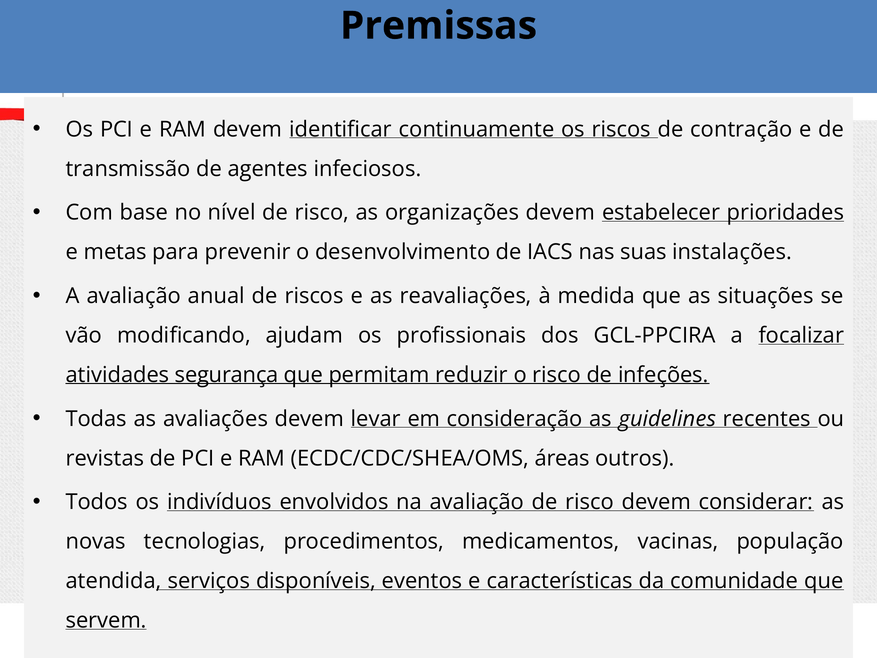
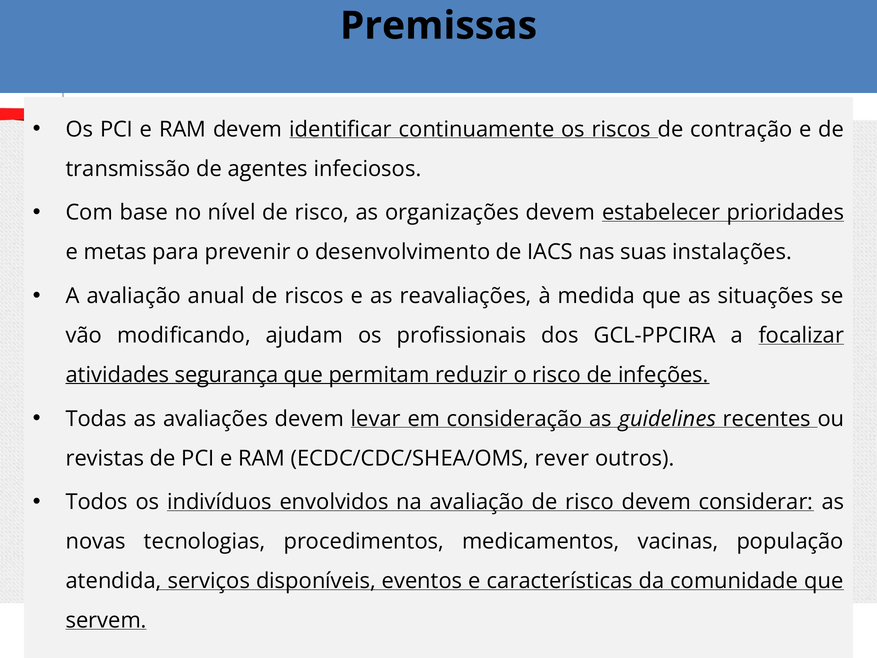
áreas: áreas -> rever
